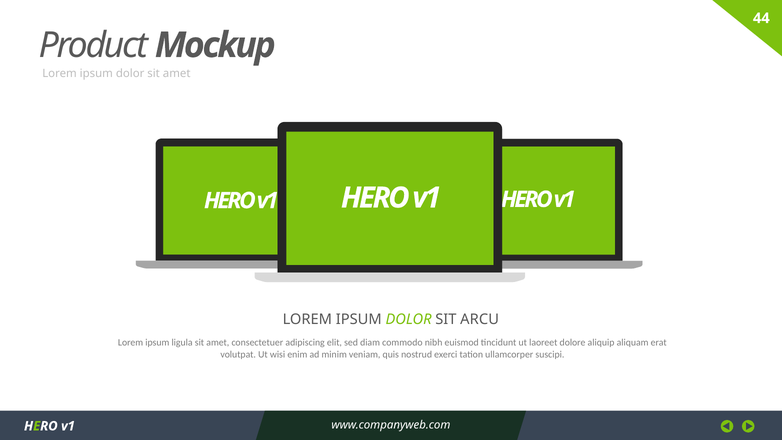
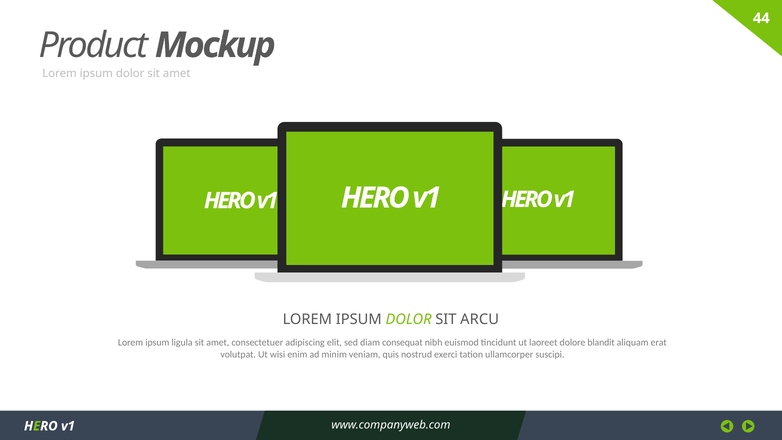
commodo: commodo -> consequat
aliquip: aliquip -> blandit
